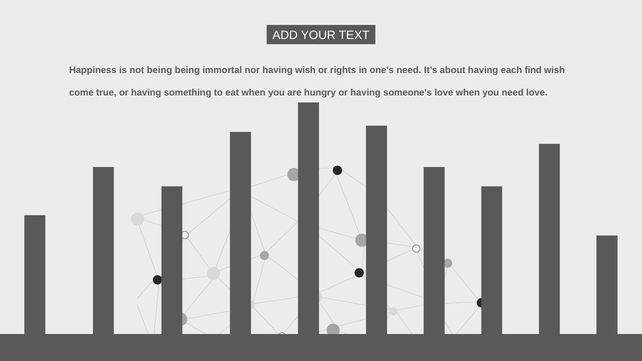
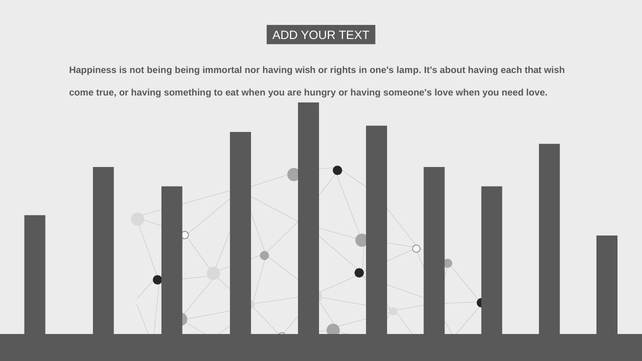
one's need: need -> lamp
find: find -> that
